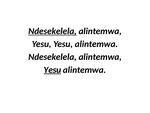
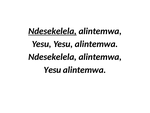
Yesu at (52, 70) underline: present -> none
